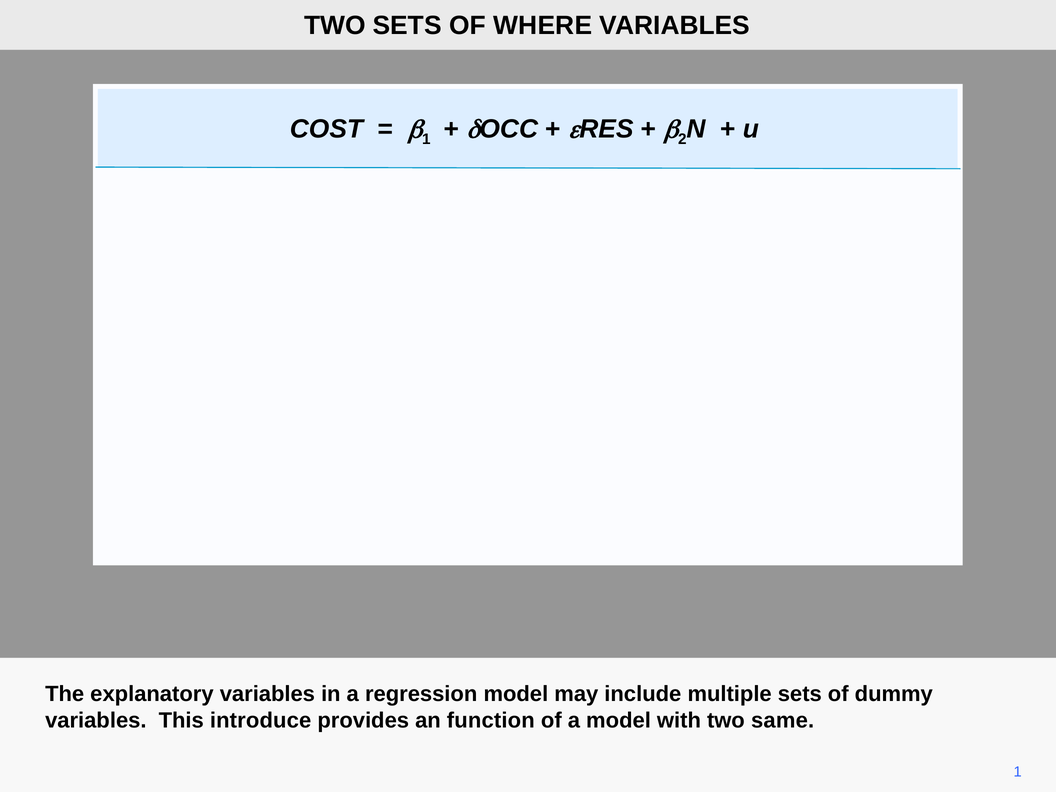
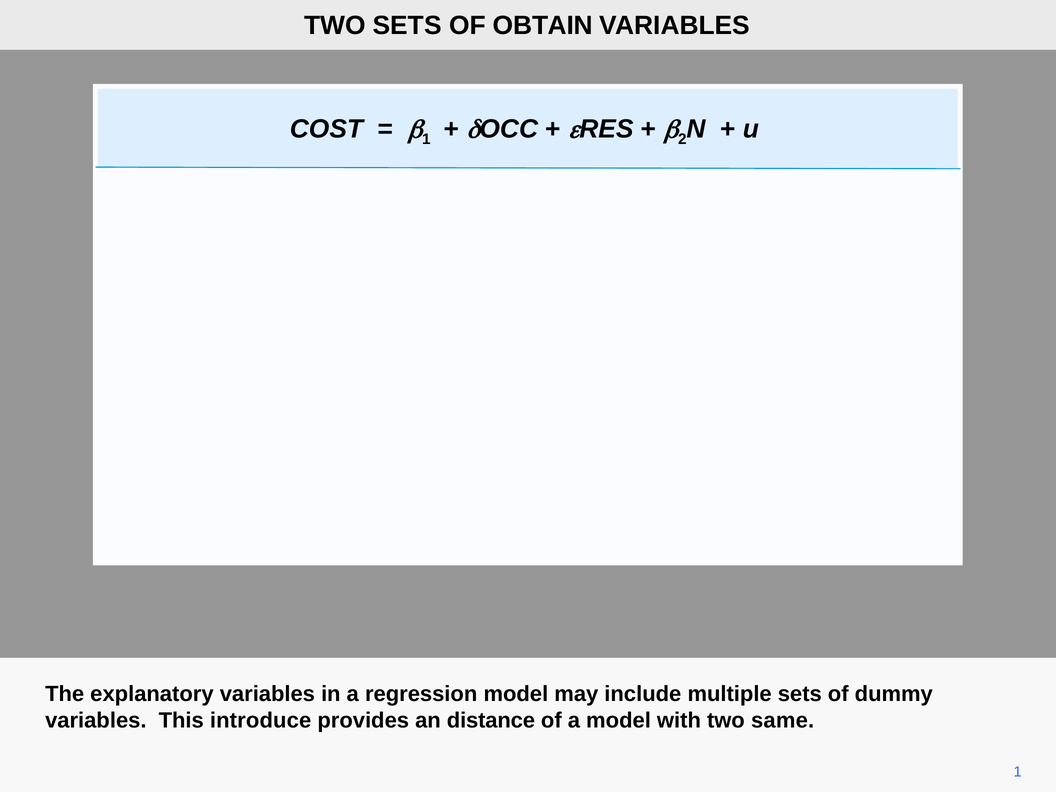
WHERE: WHERE -> OBTAIN
function: function -> distance
